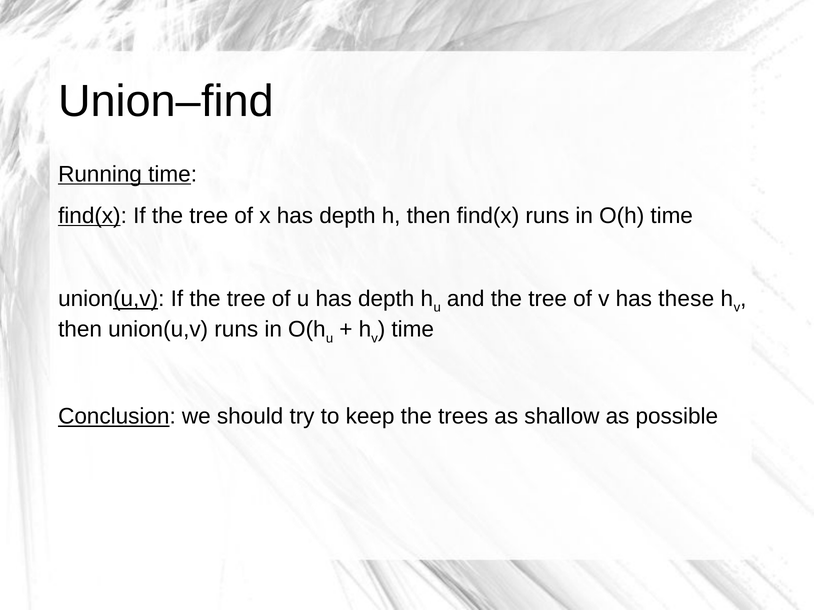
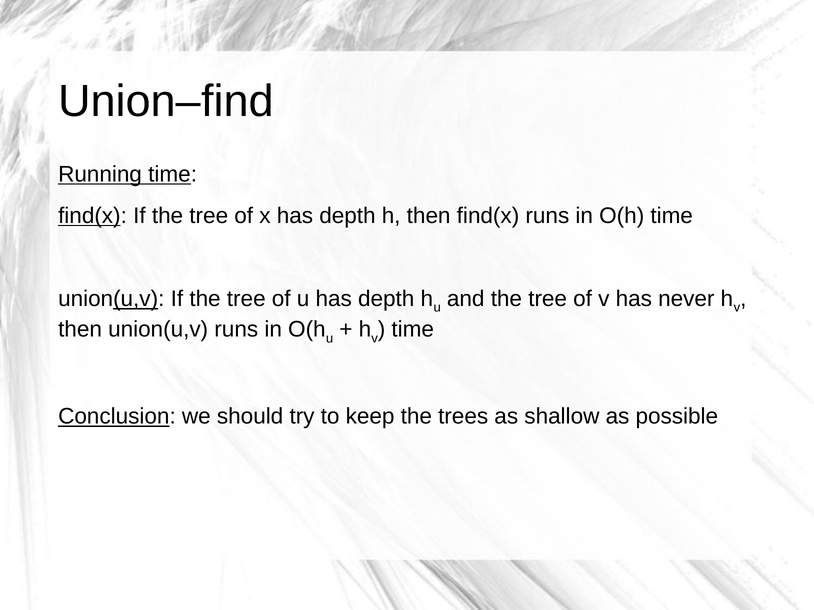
these: these -> never
